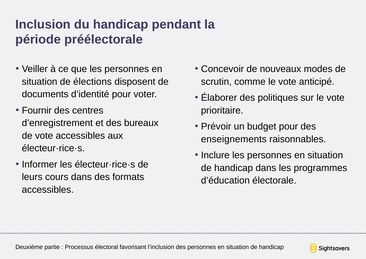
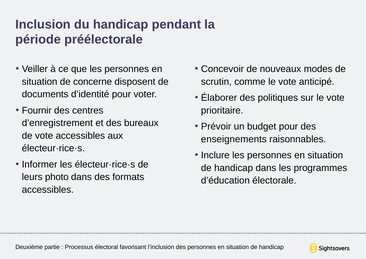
élections: élections -> concerne
cours: cours -> photo
